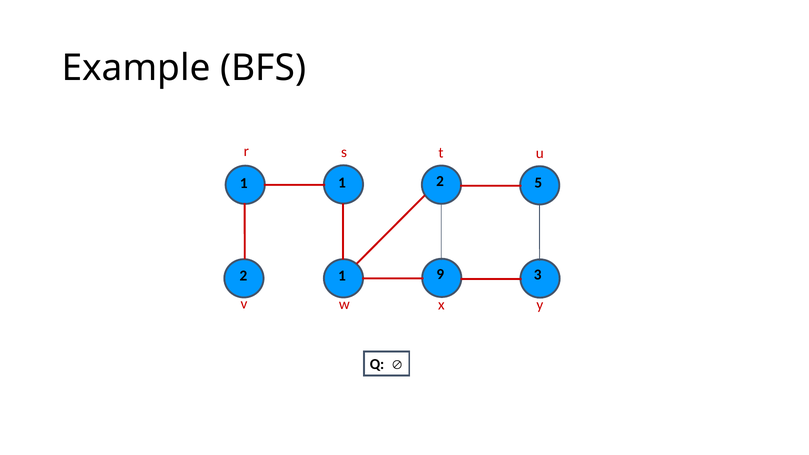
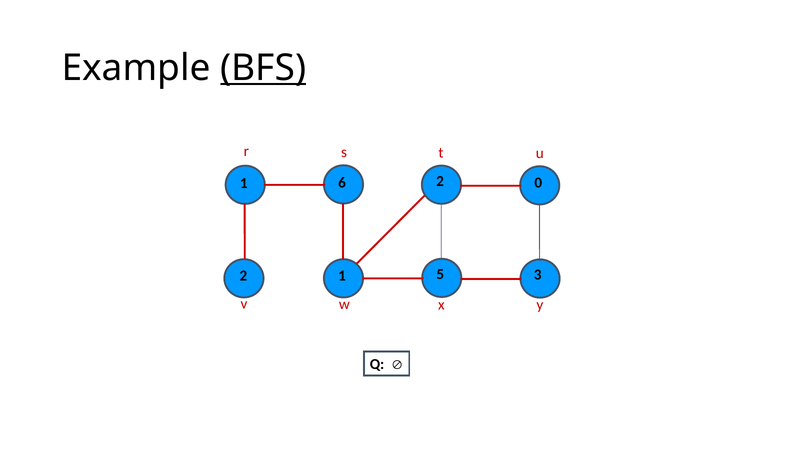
BFS underline: none -> present
5: 5 -> 0
1 at (342, 183): 1 -> 6
9: 9 -> 5
